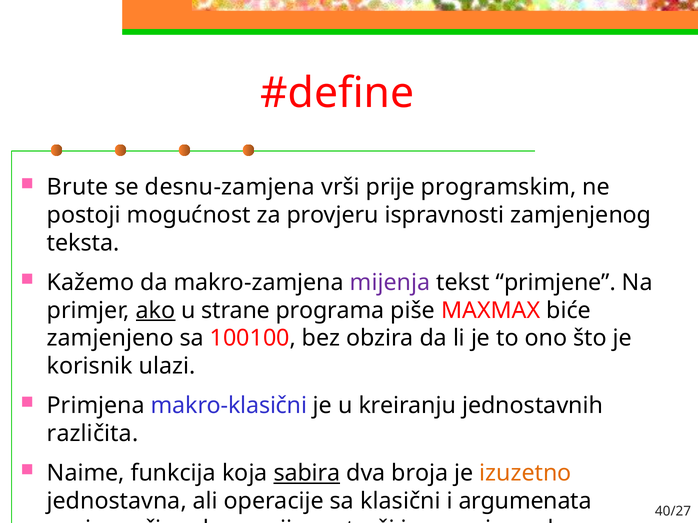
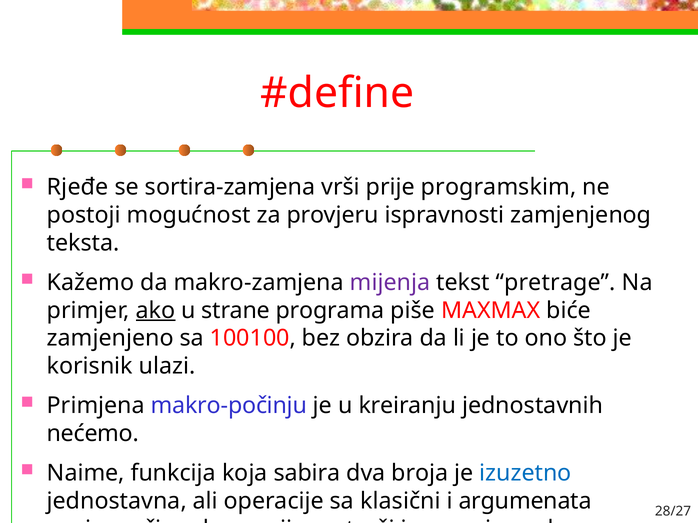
Brute: Brute -> Rjeđe
desnu-zamjena: desnu-zamjena -> sortira-zamjena
primjene: primjene -> pretrage
makro-klasični: makro-klasični -> makro-počinju
različita: različita -> nećemo
sabira underline: present -> none
izuzetno colour: orange -> blue
40/27: 40/27 -> 28/27
